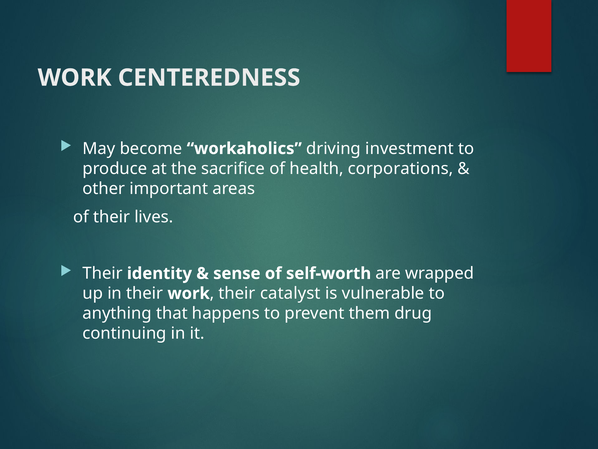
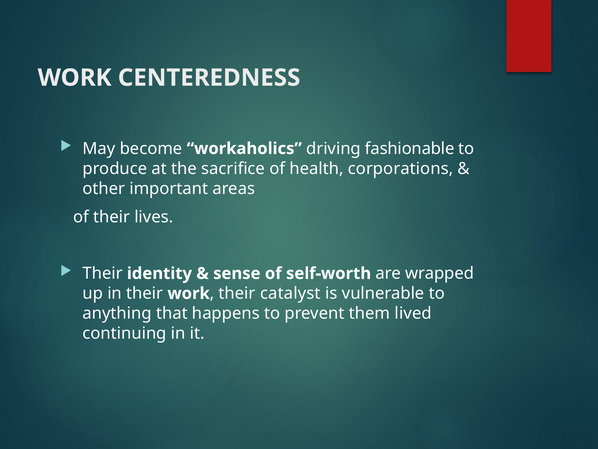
investment: investment -> fashionable
drug: drug -> lived
